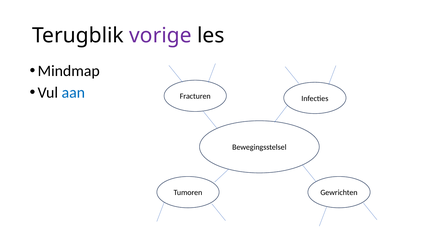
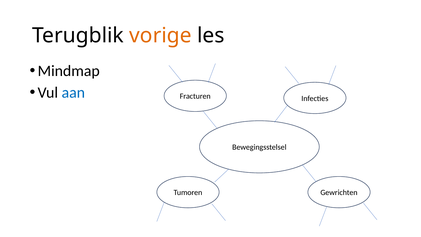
vorige colour: purple -> orange
